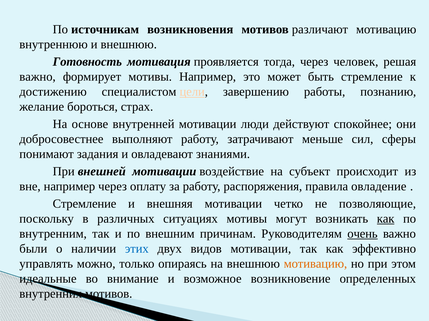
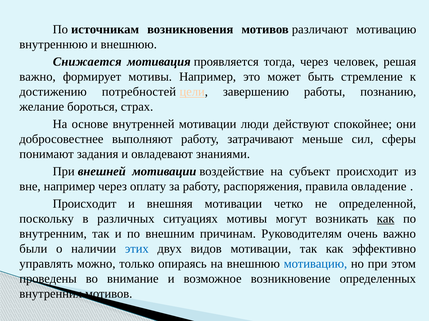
Готовность: Готовность -> Снижается
специалистом: специалистом -> потребностей
Стремление at (85, 204): Стремление -> Происходит
позволяющие: позволяющие -> определенной
очень underline: present -> none
мотивацию at (315, 264) colour: orange -> blue
идеальные: идеальные -> проведены
